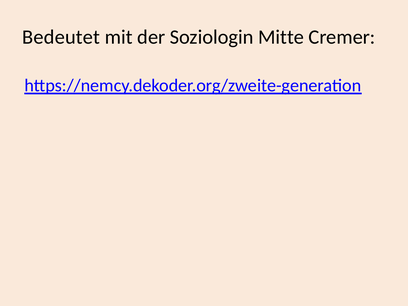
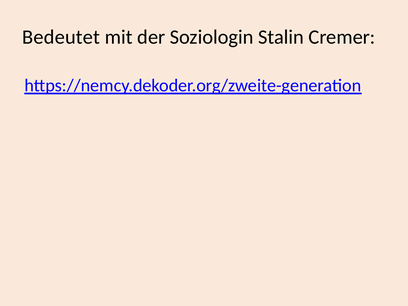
Mitte: Mitte -> Stalin
